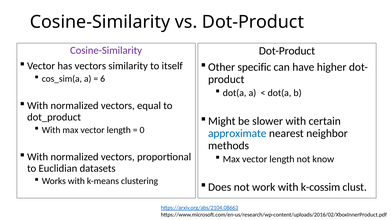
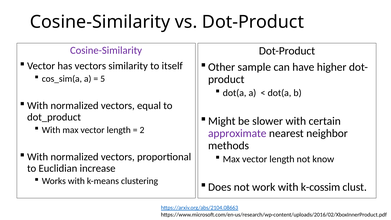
specific: specific -> sample
6: 6 -> 5
0: 0 -> 2
approximate colour: blue -> purple
datasets: datasets -> increase
